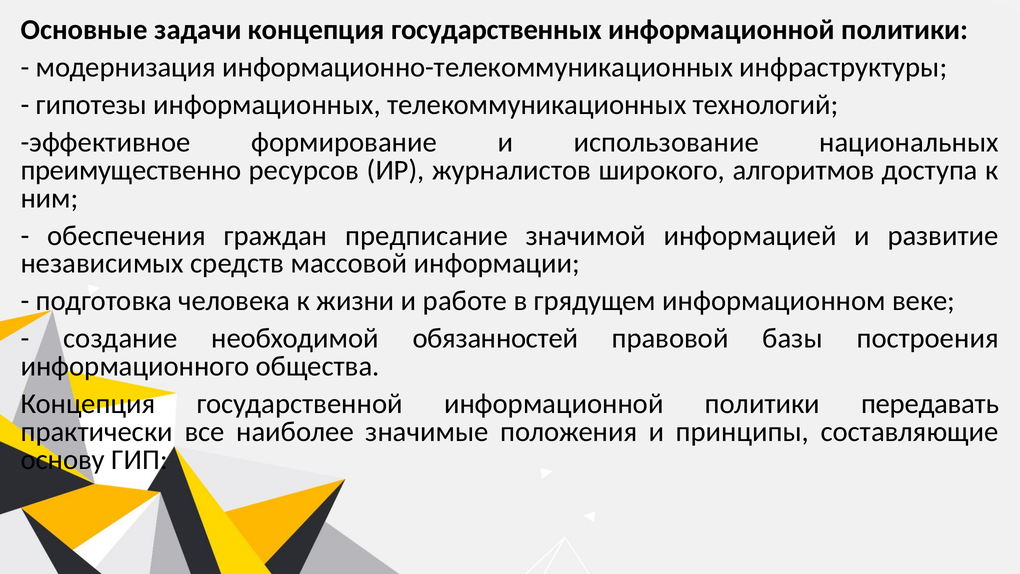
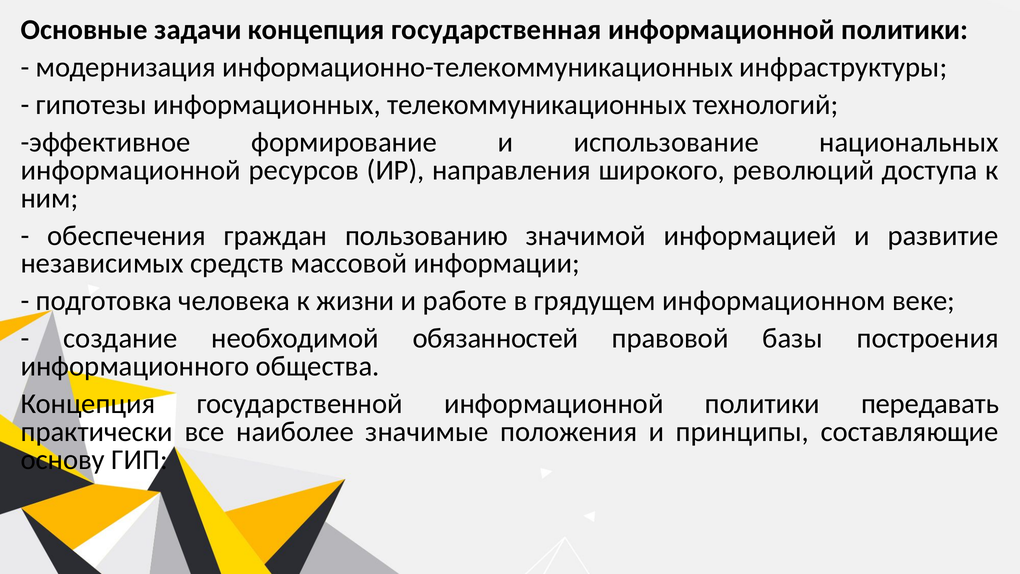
государственных: государственных -> государственная
преимущественно at (131, 170): преимущественно -> информационной
журналистов: журналистов -> направления
алгоритмов: алгоритмов -> революций
предписание: предписание -> пользованию
